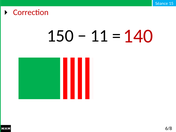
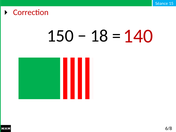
11: 11 -> 18
